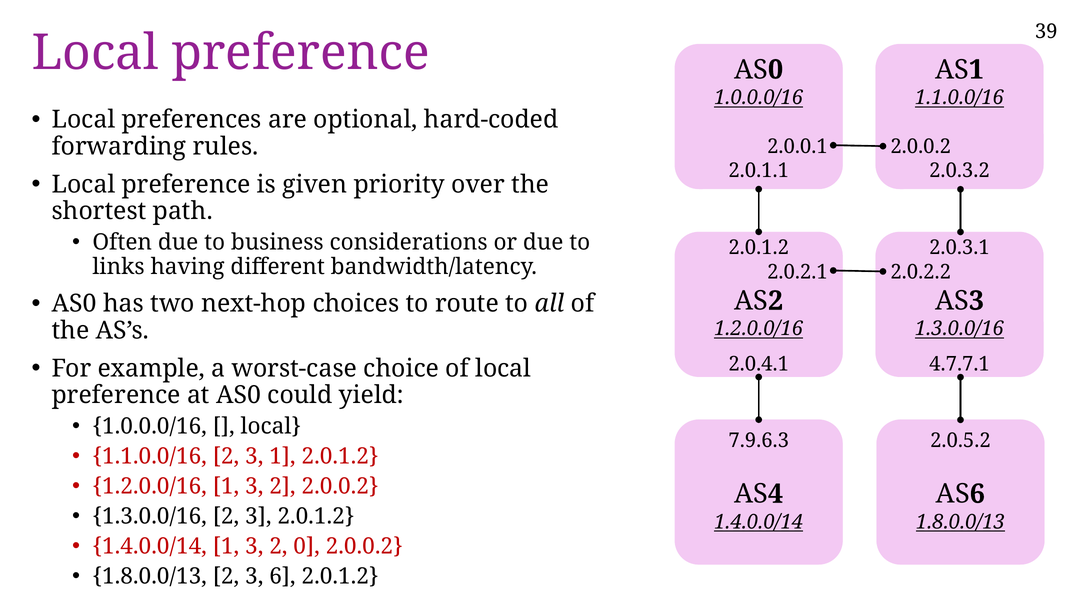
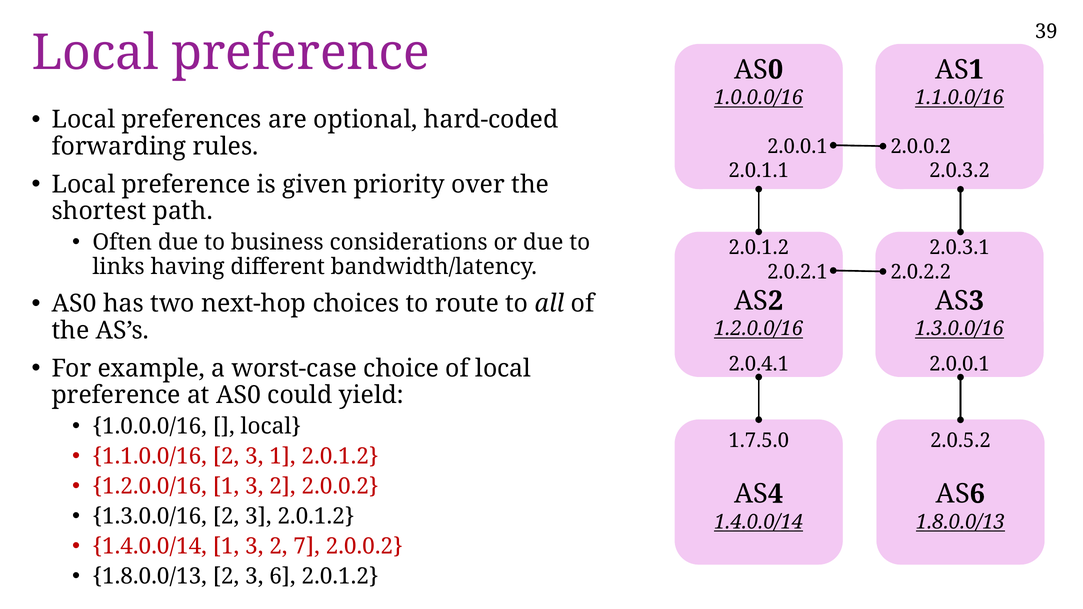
4.7.7.1 at (960, 364): 4.7.7.1 -> 2.0.0.1
7.9.6.3: 7.9.6.3 -> 1.7.5.0
0: 0 -> 7
